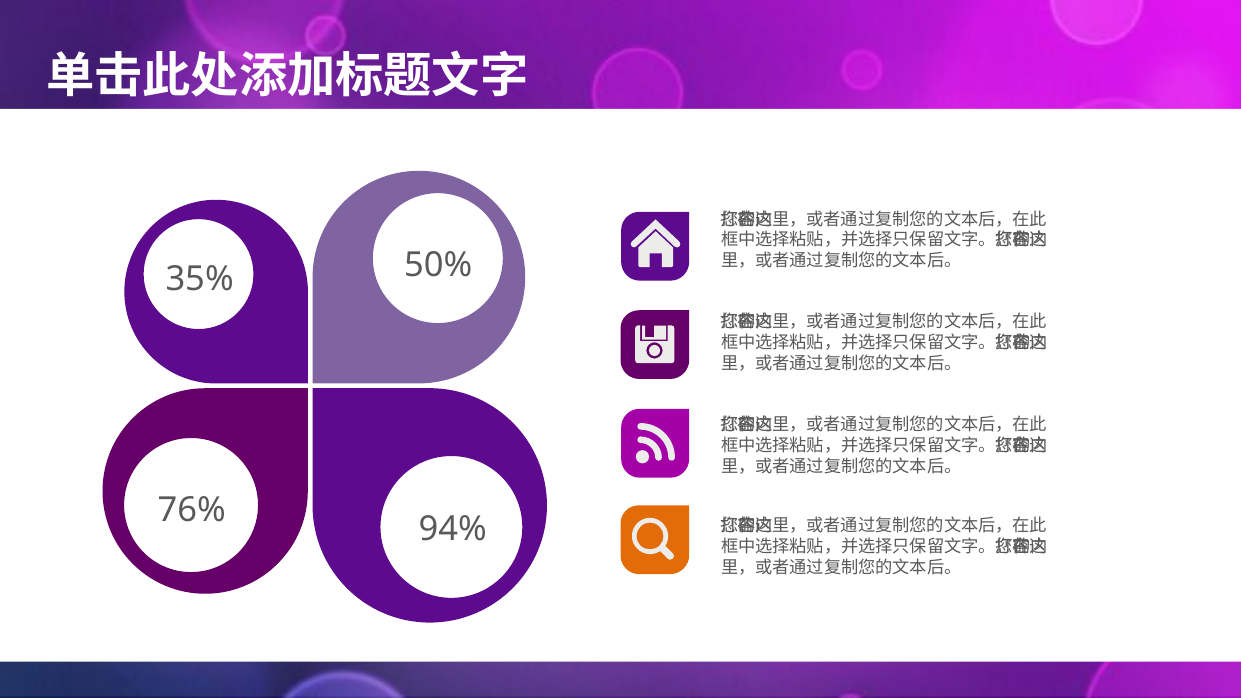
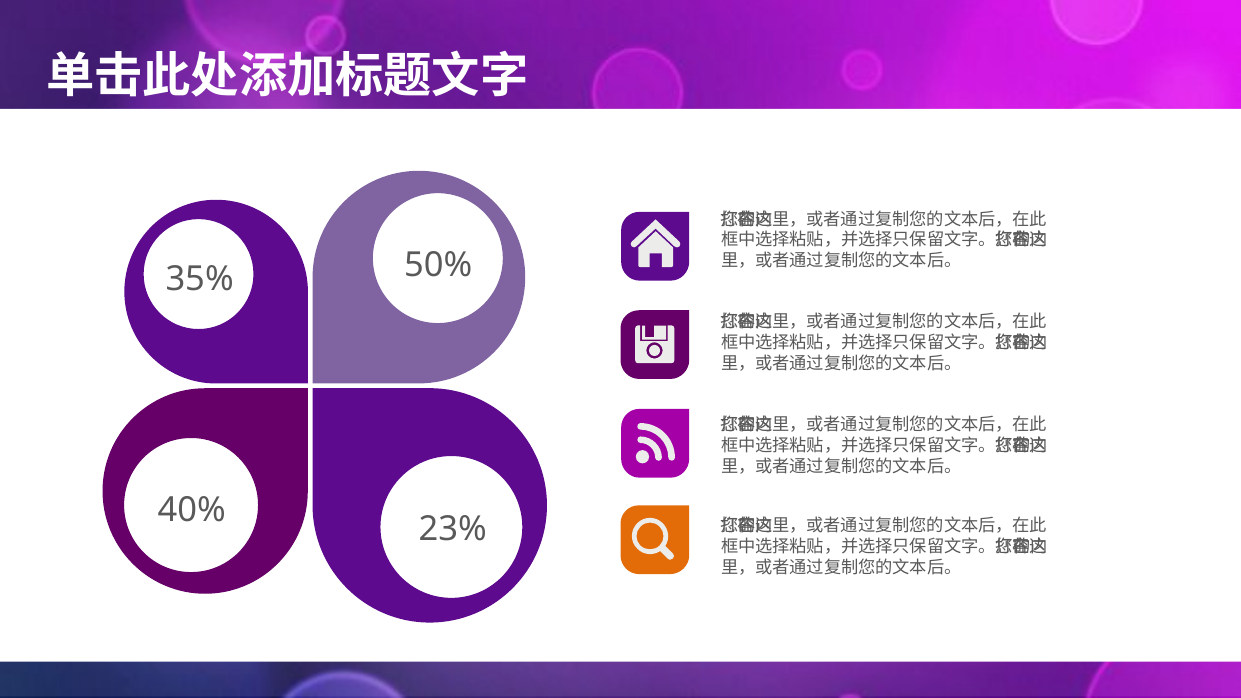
76%: 76% -> 40%
94%: 94% -> 23%
